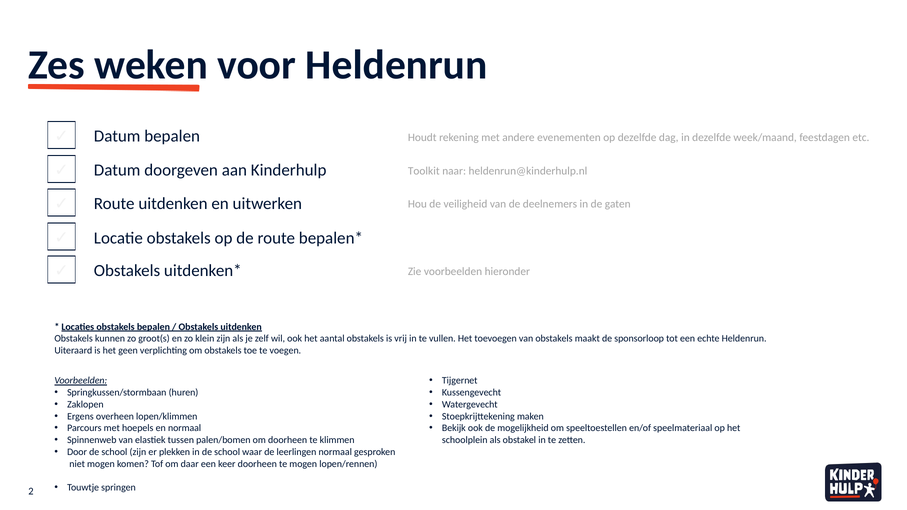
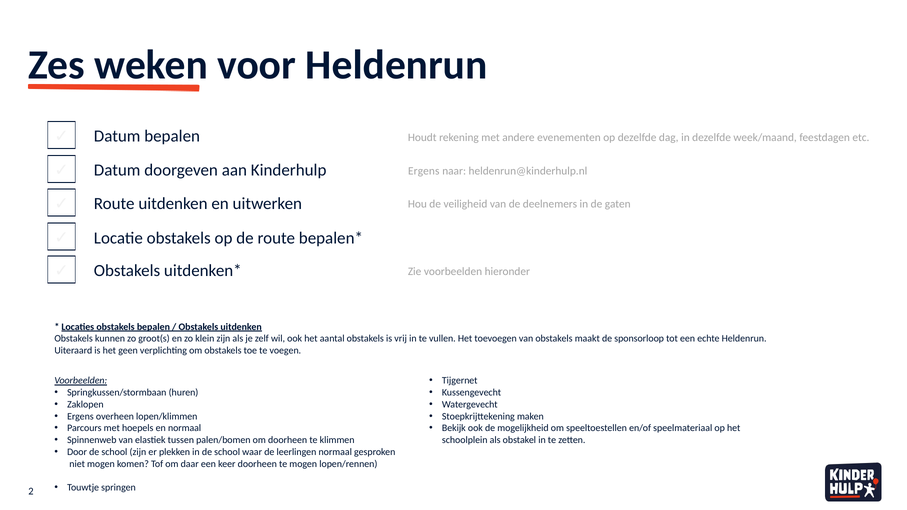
Toolkit at (424, 171): Toolkit -> Ergens
